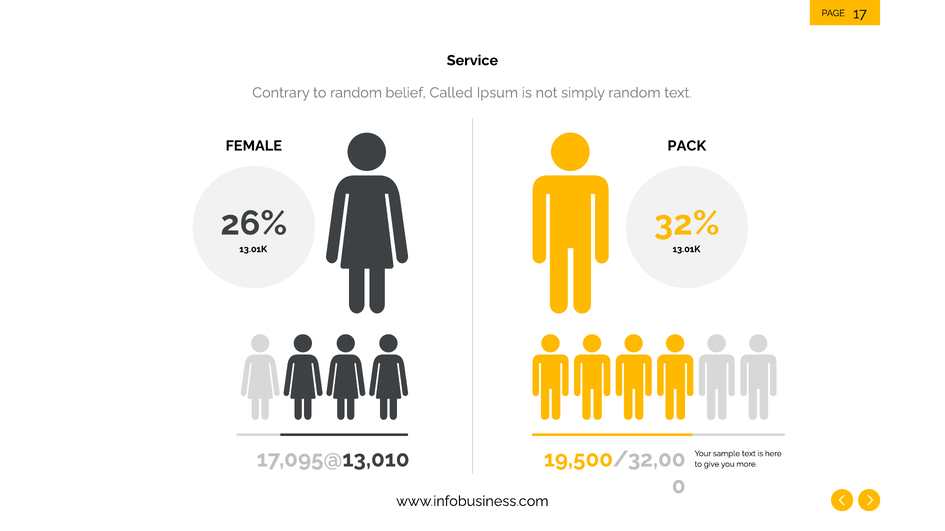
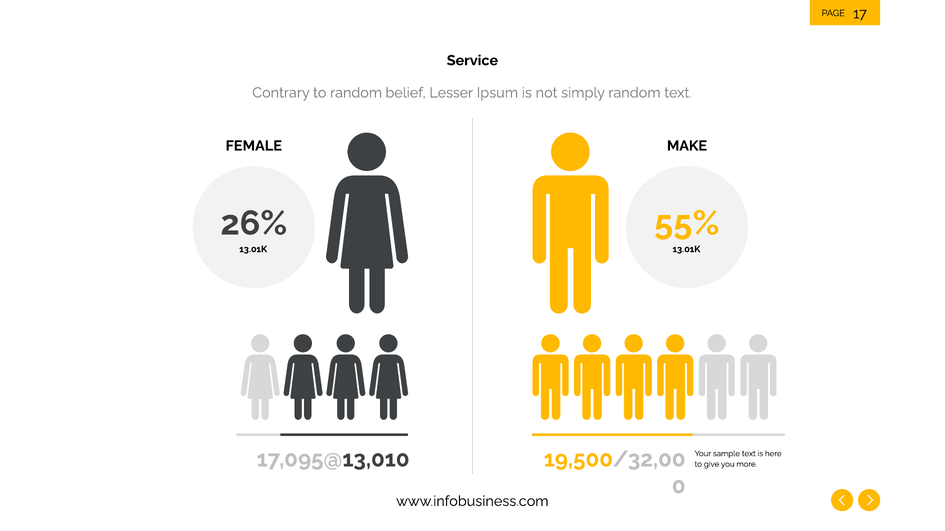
Called: Called -> Lesser
PACK: PACK -> MAKE
32%: 32% -> 55%
